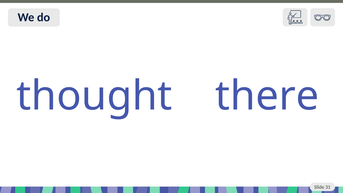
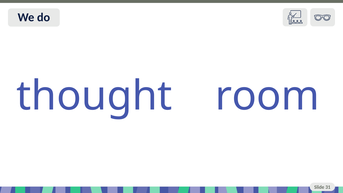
there: there -> room
